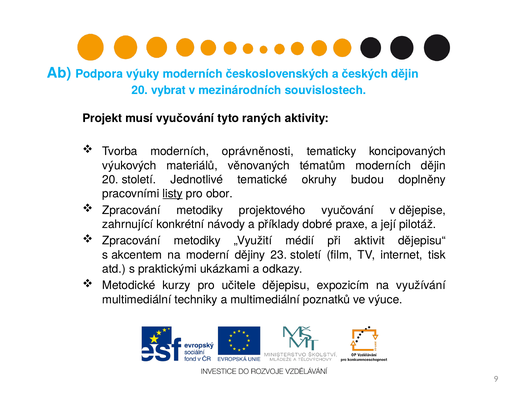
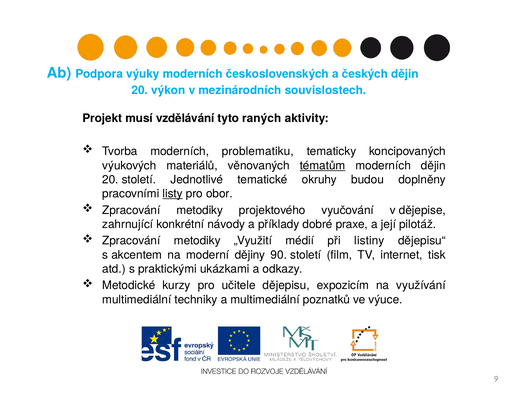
vybrat: vybrat -> výkon
musí vyučování: vyučování -> vzdělávání
oprávněnosti: oprávněnosti -> problematiku
tématům underline: none -> present
aktivit: aktivit -> listiny
23: 23 -> 90
